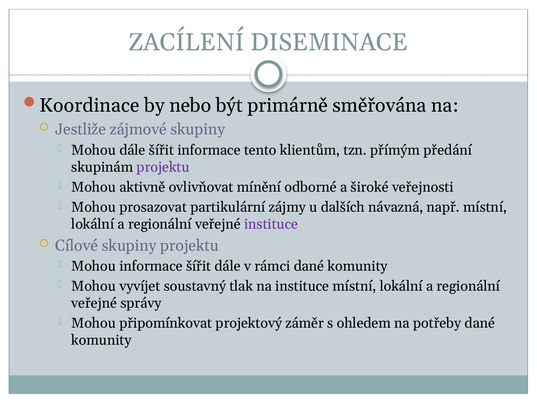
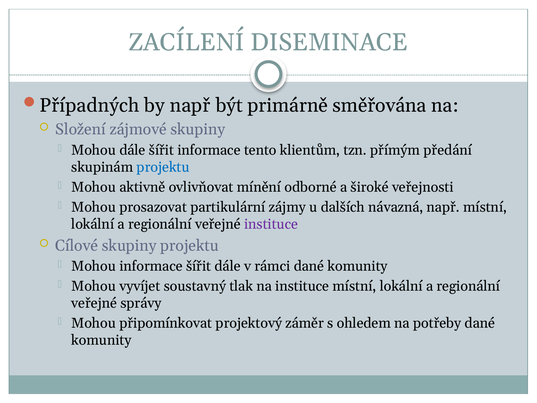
Koordinace: Koordinace -> Případných
by nebo: nebo -> např
Jestliže: Jestliže -> Složení
projektu at (163, 167) colour: purple -> blue
